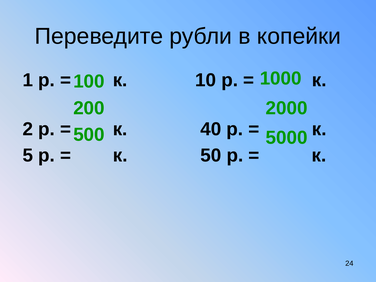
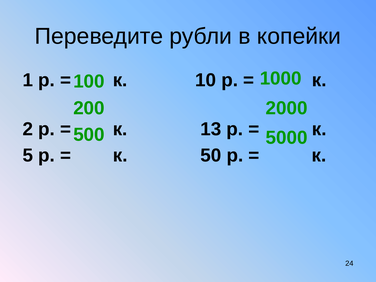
40: 40 -> 13
